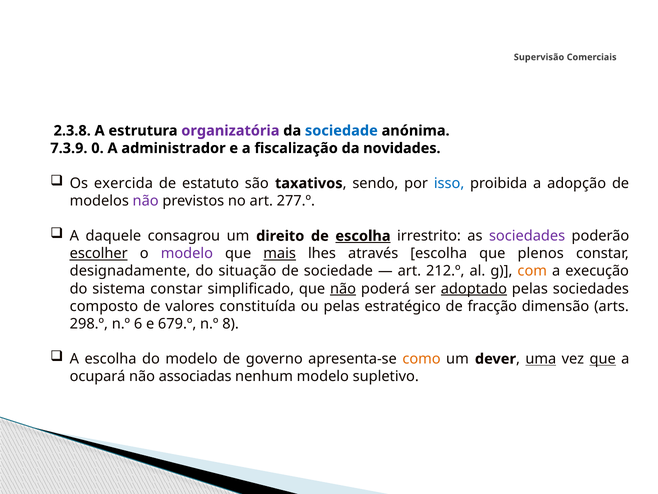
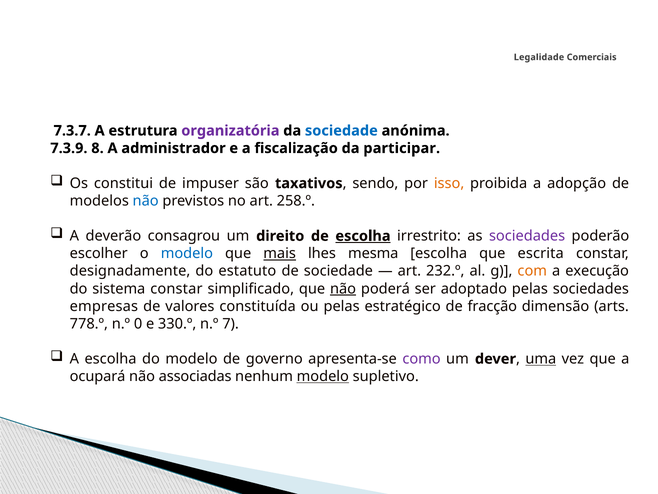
Supervisão: Supervisão -> Legalidade
2.3.8: 2.3.8 -> 7.3.7
0: 0 -> 8
novidades: novidades -> participar
exercida: exercida -> constitui
estatuto: estatuto -> impuser
isso colour: blue -> orange
não at (146, 201) colour: purple -> blue
277.º: 277.º -> 258.º
daquele: daquele -> deverão
escolher underline: present -> none
modelo at (187, 253) colour: purple -> blue
através: através -> mesma
plenos: plenos -> escrita
situação: situação -> estatuto
212.º: 212.º -> 232.º
adoptado underline: present -> none
composto: composto -> empresas
298.º: 298.º -> 778.º
6: 6 -> 0
679.º: 679.º -> 330.º
8: 8 -> 7
como colour: orange -> purple
que at (603, 359) underline: present -> none
modelo at (323, 376) underline: none -> present
